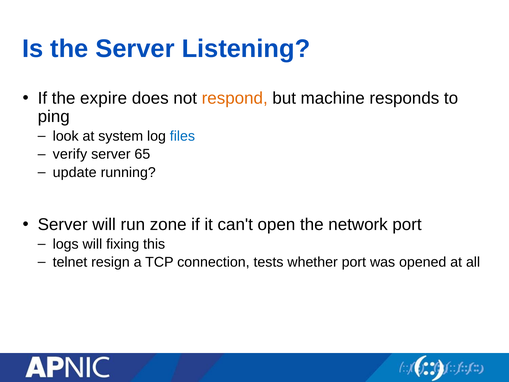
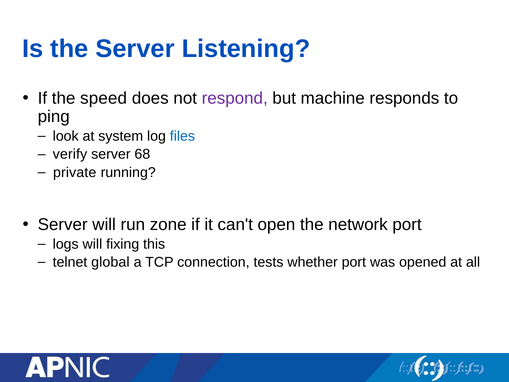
expire: expire -> speed
respond colour: orange -> purple
65: 65 -> 68
update: update -> private
resign: resign -> global
